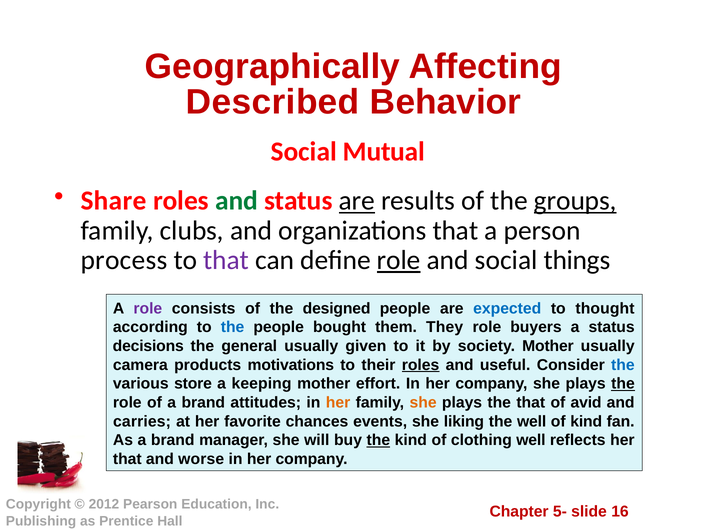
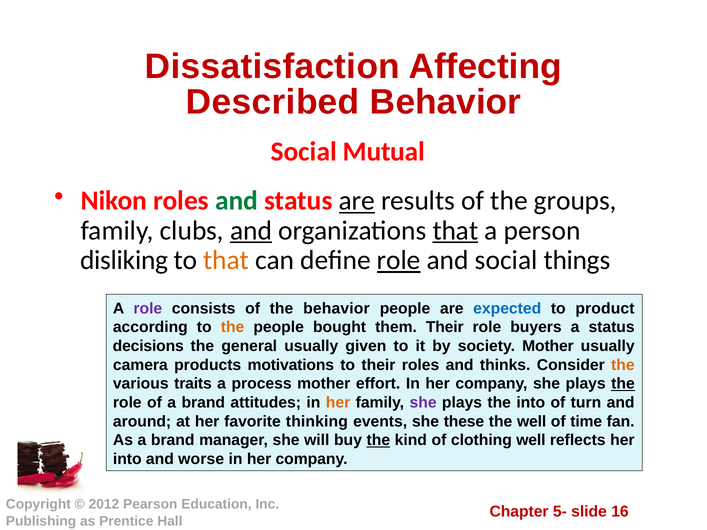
Geographically: Geographically -> Dissatisfaction
Share: Share -> Nikon
groups underline: present -> none
and at (251, 231) underline: none -> present
that at (455, 231) underline: none -> present
process: process -> disliking
that at (226, 260) colour: purple -> orange
the designed: designed -> behavior
thought: thought -> product
the at (233, 327) colour: blue -> orange
them They: They -> Their
roles at (421, 365) underline: present -> none
useful: useful -> thinks
the at (623, 365) colour: blue -> orange
store: store -> traits
keeping: keeping -> process
she at (423, 403) colour: orange -> purple
the that: that -> into
avid: avid -> turn
carries: carries -> around
chances: chances -> thinking
liking: liking -> these
of kind: kind -> time
that at (127, 459): that -> into
